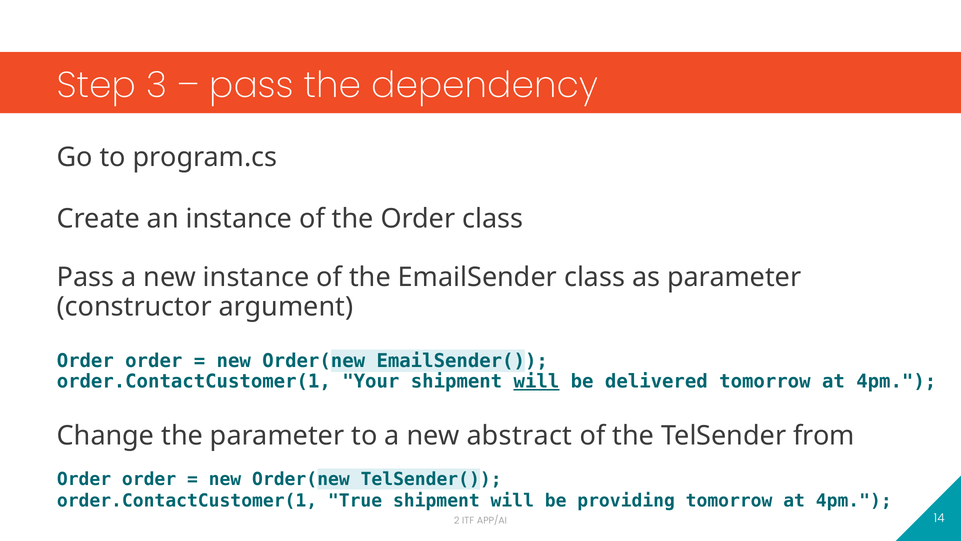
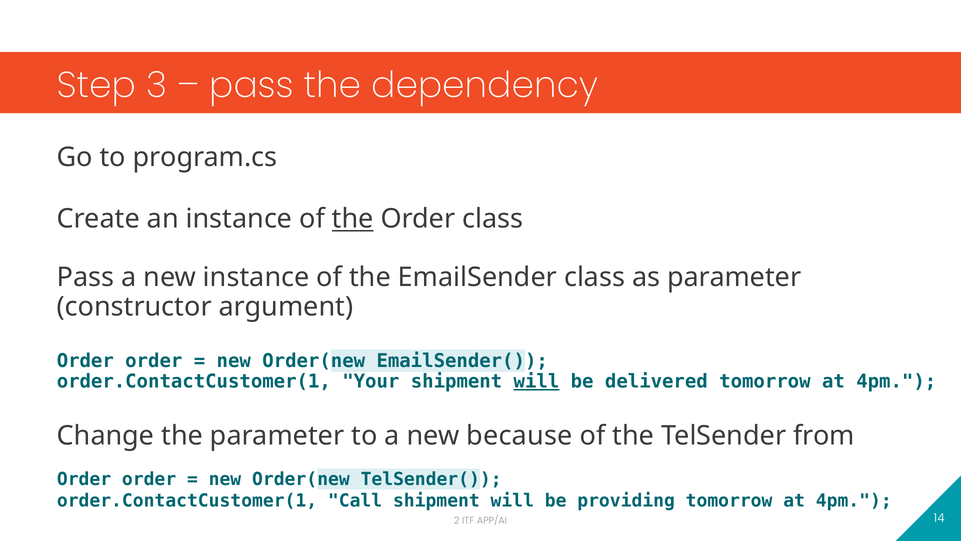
the at (353, 219) underline: none -> present
abstract: abstract -> because
True: True -> Call
